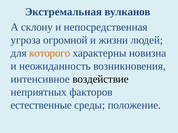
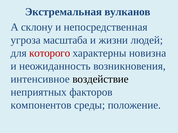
огромной: огромной -> масштаба
которого colour: orange -> red
естественные: естественные -> компонентов
